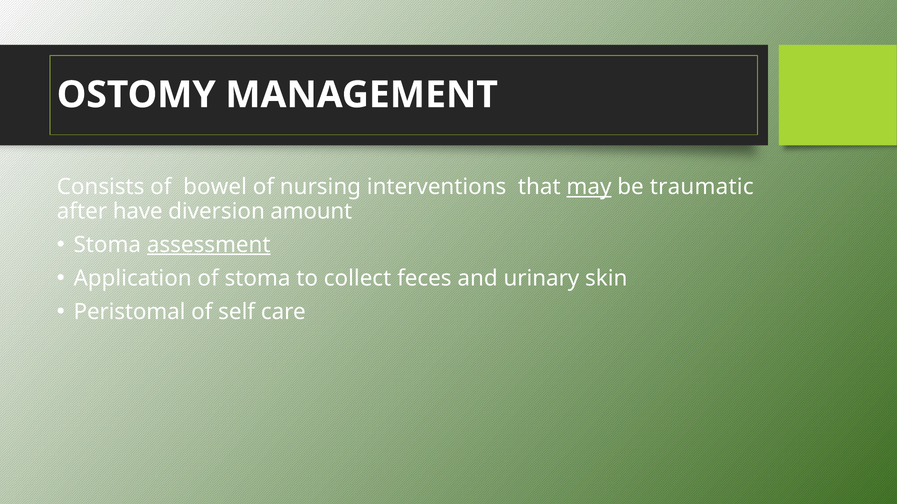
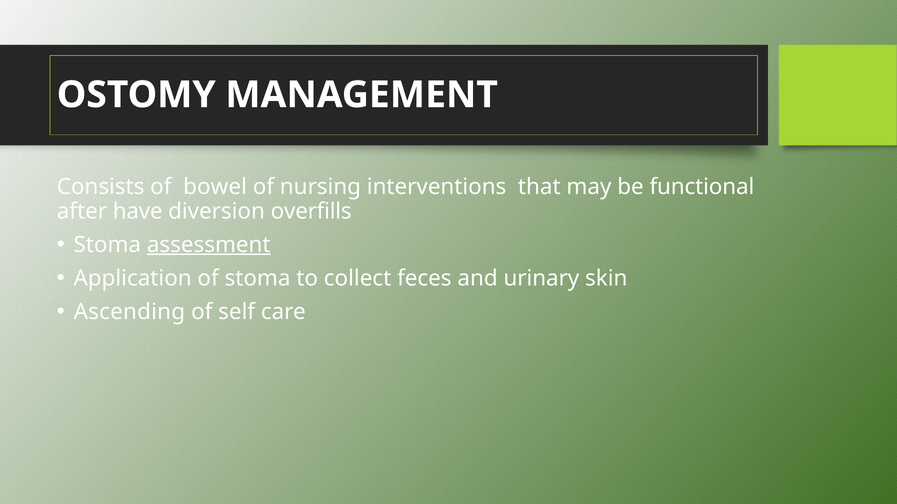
may underline: present -> none
traumatic: traumatic -> functional
amount: amount -> overfills
Peristomal: Peristomal -> Ascending
